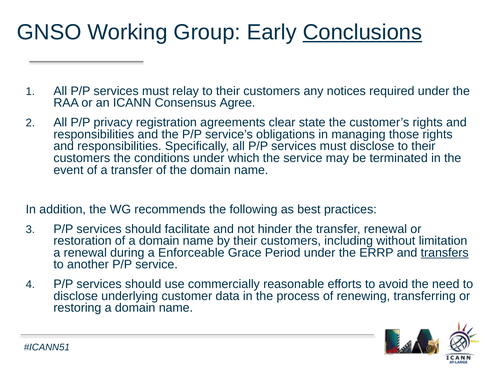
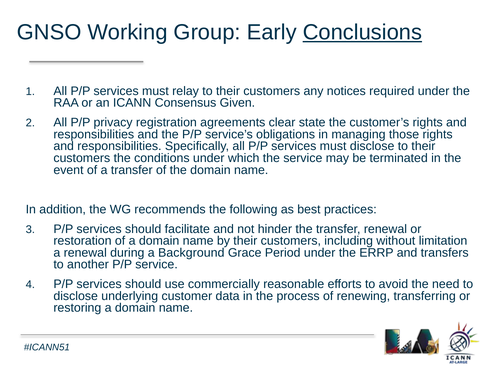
Agree: Agree -> Given
Enforceable: Enforceable -> Background
transfers underline: present -> none
